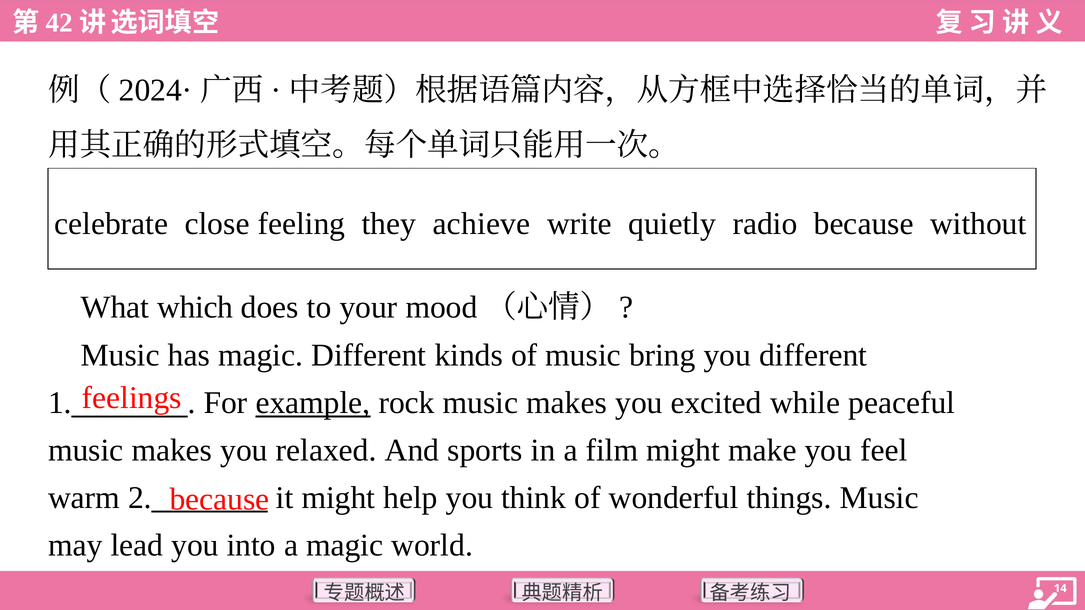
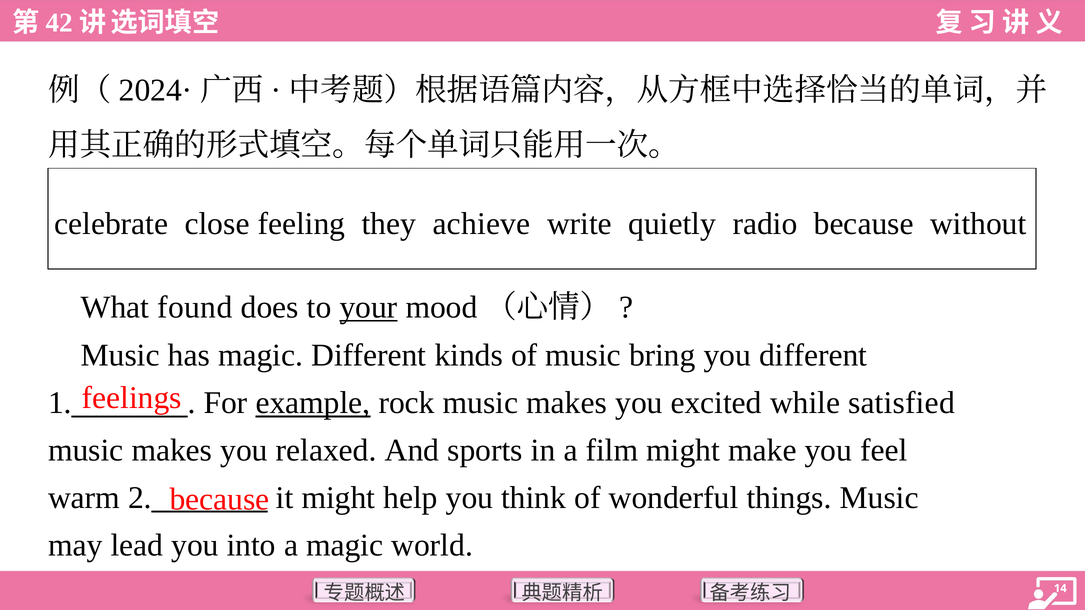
which: which -> found
your underline: none -> present
peaceful: peaceful -> satisfied
